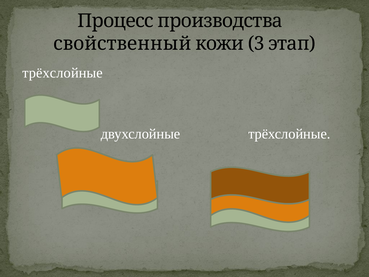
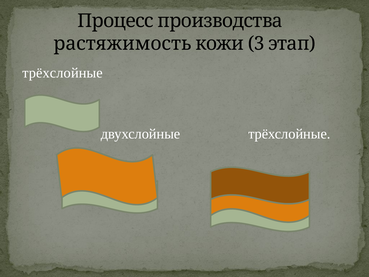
свойственный: свойственный -> растяжимость
